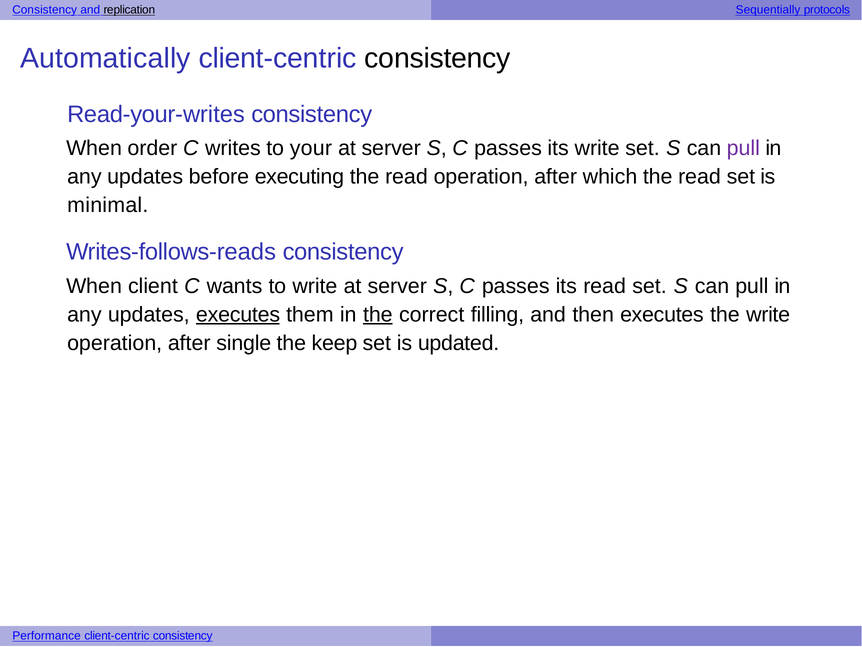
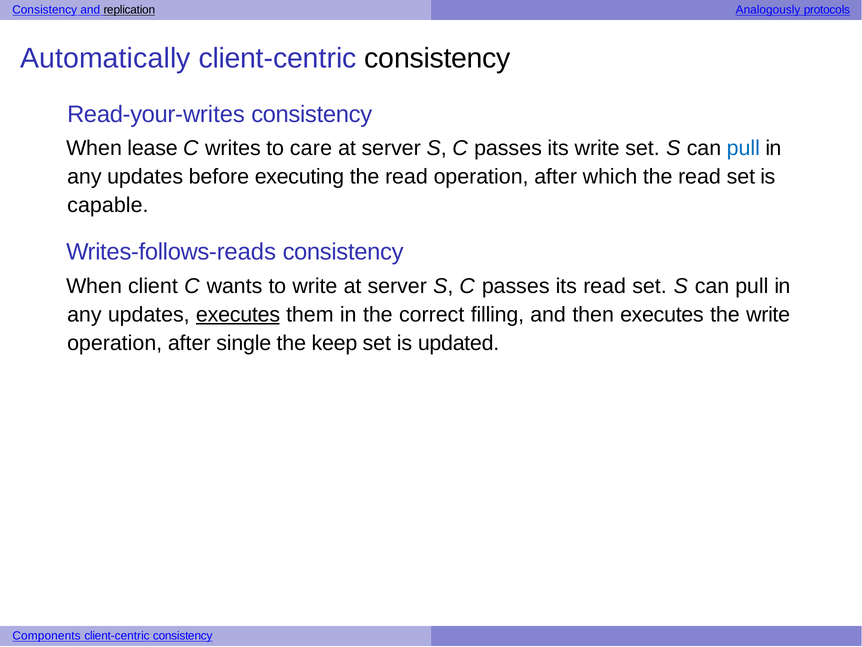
Sequentially: Sequentially -> Analogously
order: order -> lease
your: your -> care
pull at (743, 148) colour: purple -> blue
minimal: minimal -> capable
the at (378, 315) underline: present -> none
Performance: Performance -> Components
